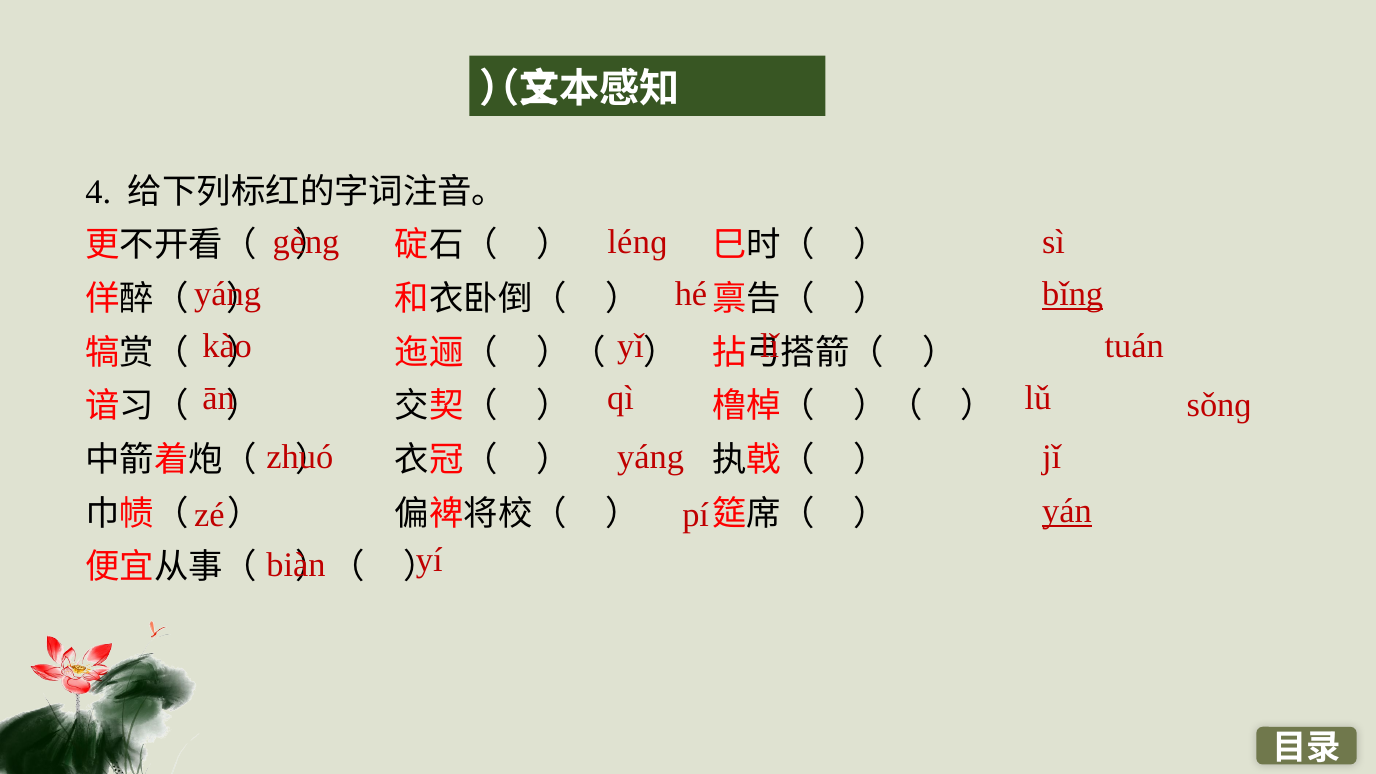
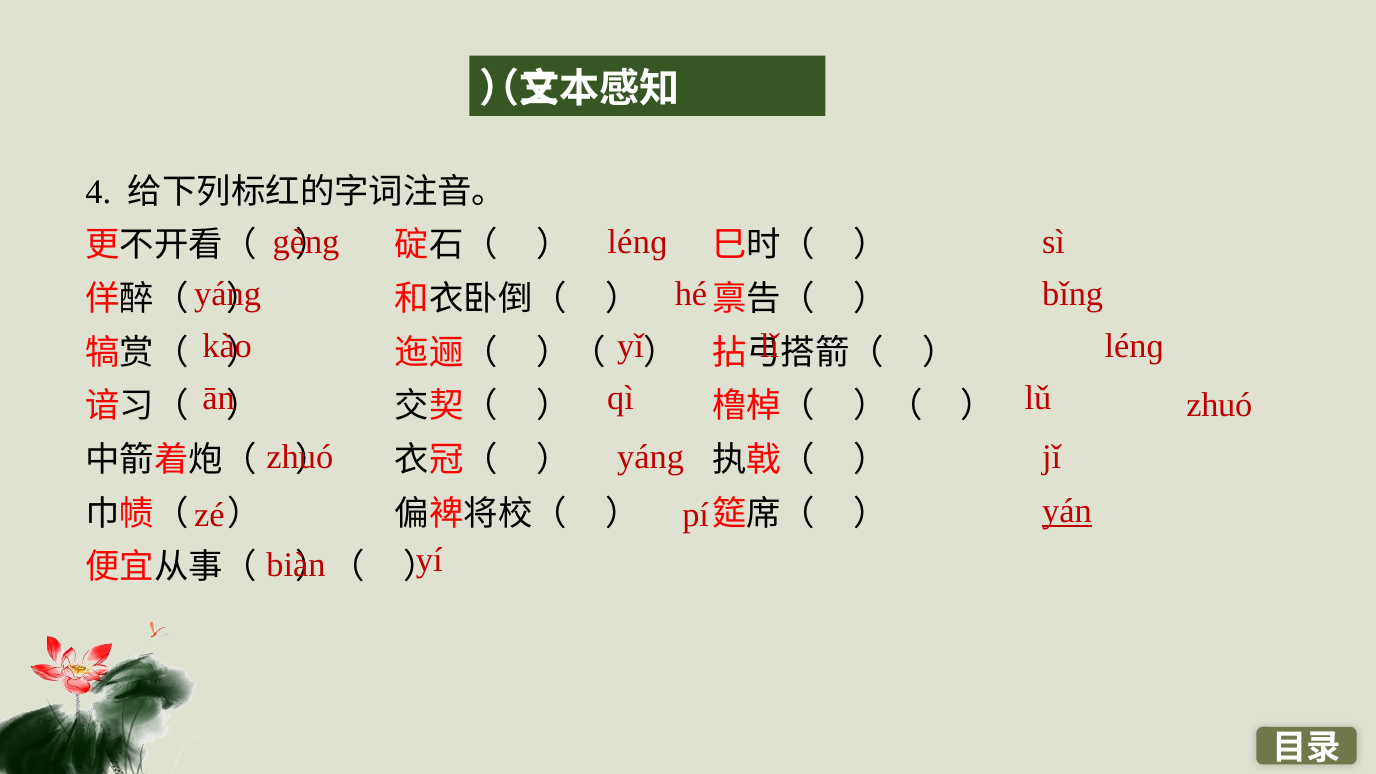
bǐng underline: present -> none
tuán at (1134, 346): tuán -> lénɡ
lǔ sǒnɡ: sǒnɡ -> zhuó
